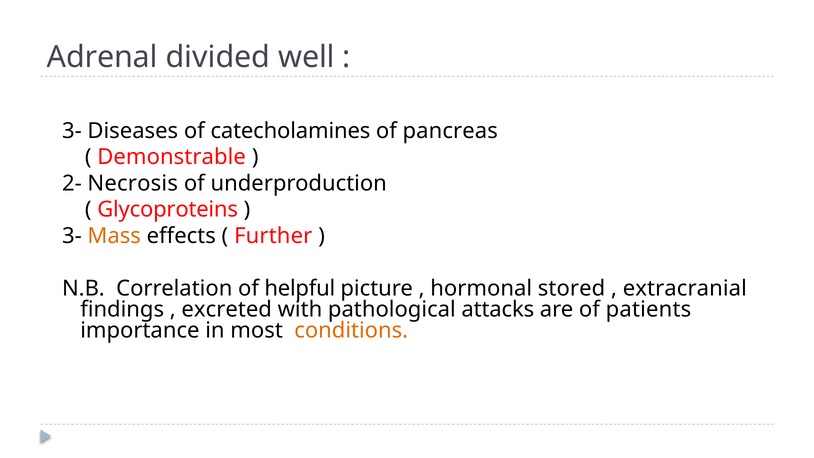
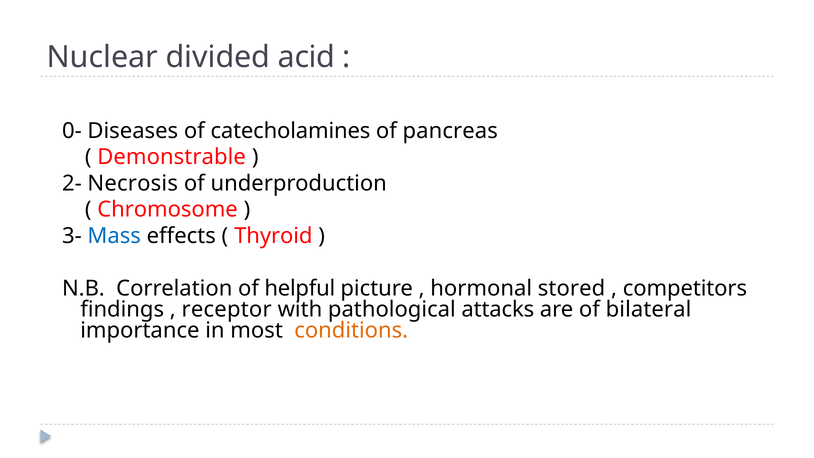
Adrenal: Adrenal -> Nuclear
well: well -> acid
3- at (72, 131): 3- -> 0-
Glycoproteins: Glycoproteins -> Chromosome
Mass colour: orange -> blue
Further: Further -> Thyroid
extracranial: extracranial -> competitors
excreted: excreted -> receptor
patients: patients -> bilateral
